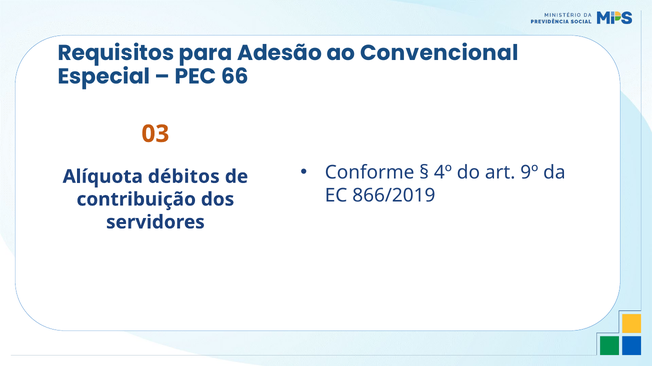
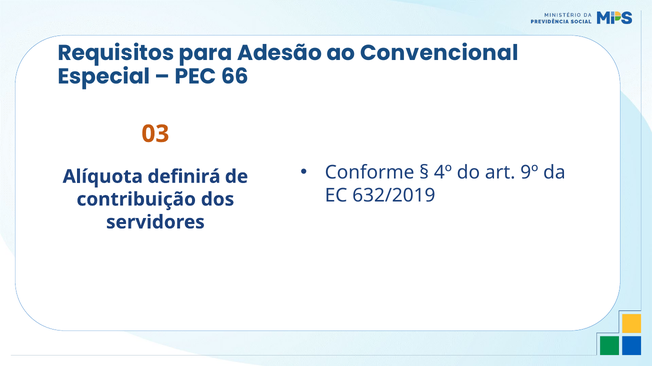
débitos: débitos -> definirá
866/2019: 866/2019 -> 632/2019
